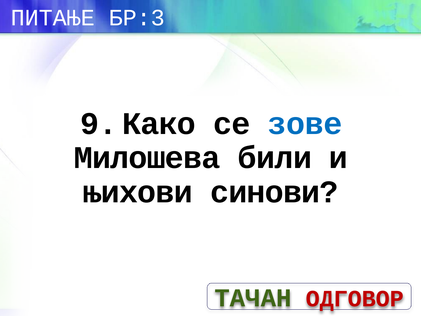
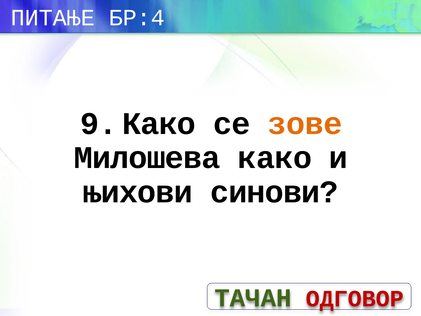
БР:3: БР:3 -> БР:4
зове colour: blue -> orange
били: били -> како
